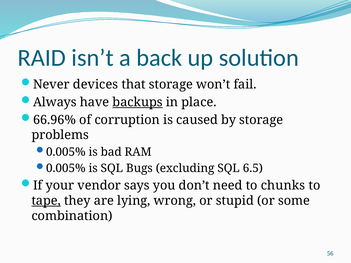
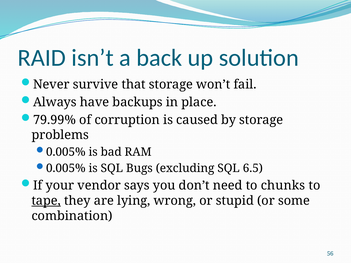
devices: devices -> survive
backups underline: present -> none
66.96%: 66.96% -> 79.99%
